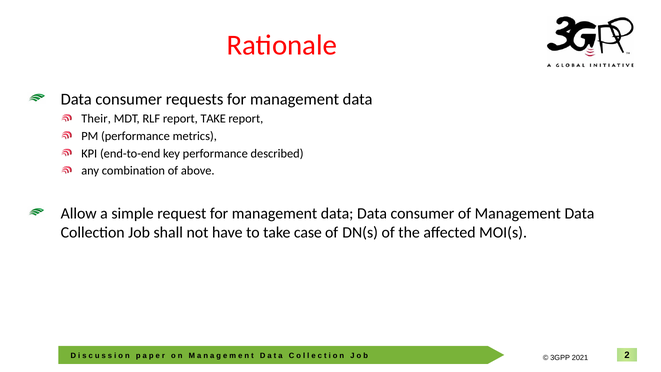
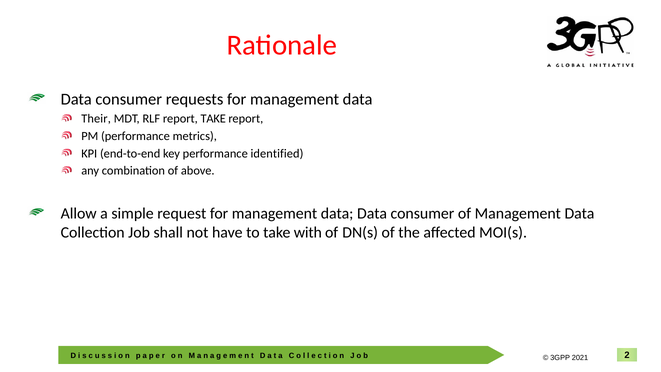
described: described -> identified
case: case -> with
